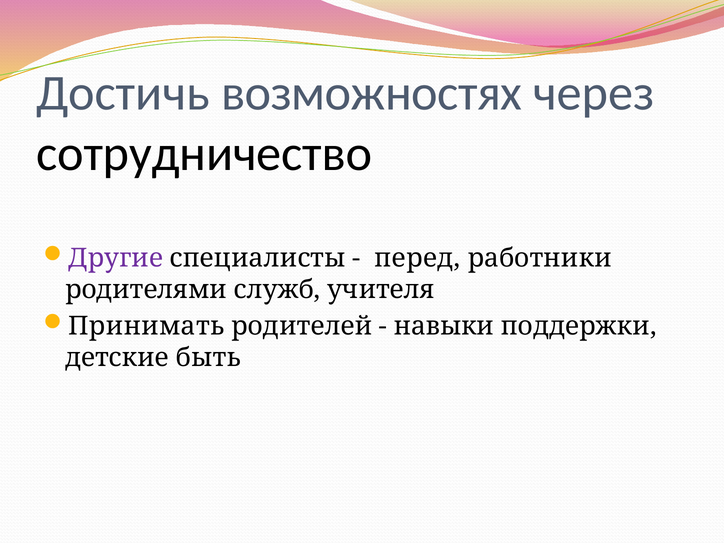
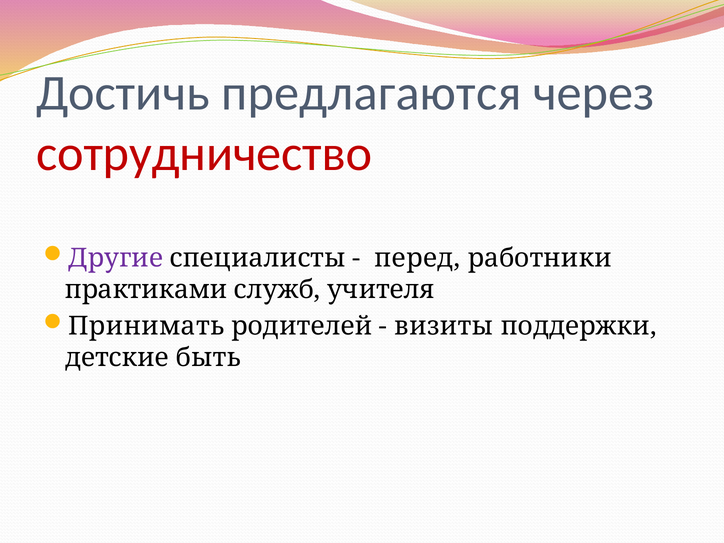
возможностях: возможностях -> предлагаются
сотрудничество colour: black -> red
родителями: родителями -> практиками
навыки: навыки -> визиты
